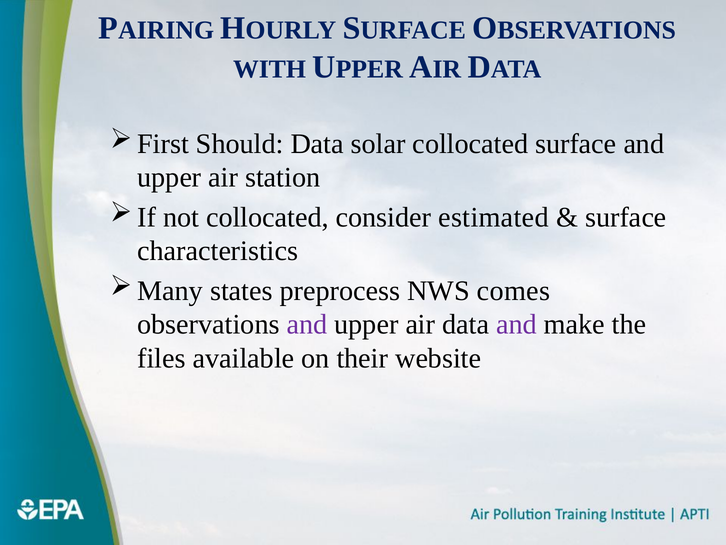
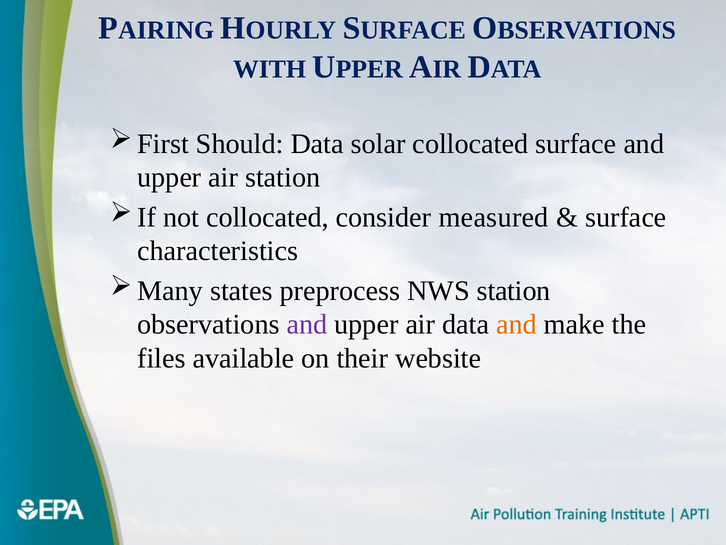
estimated: estimated -> measured
NWS comes: comes -> station
and at (516, 324) colour: purple -> orange
